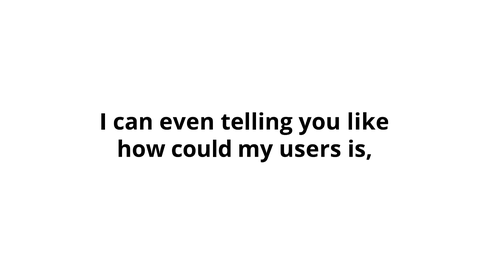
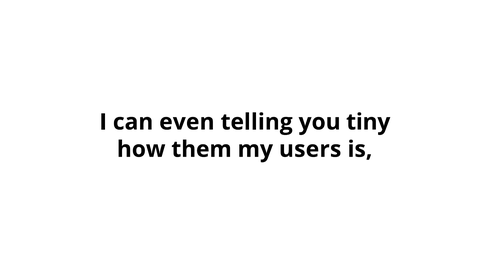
like: like -> tiny
could: could -> them
